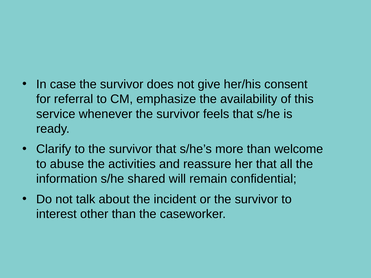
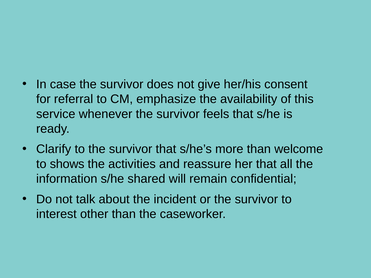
abuse: abuse -> shows
